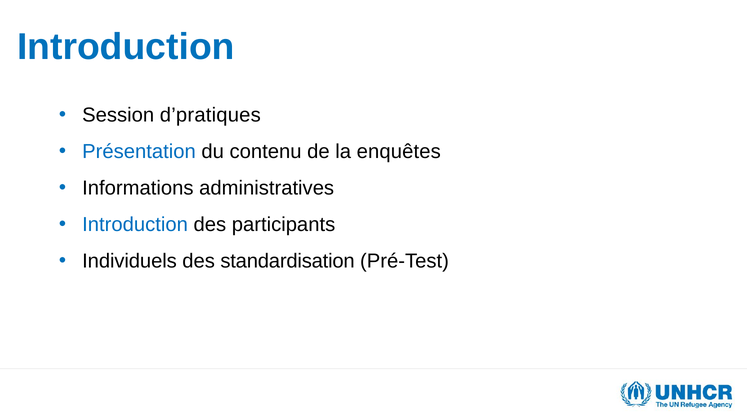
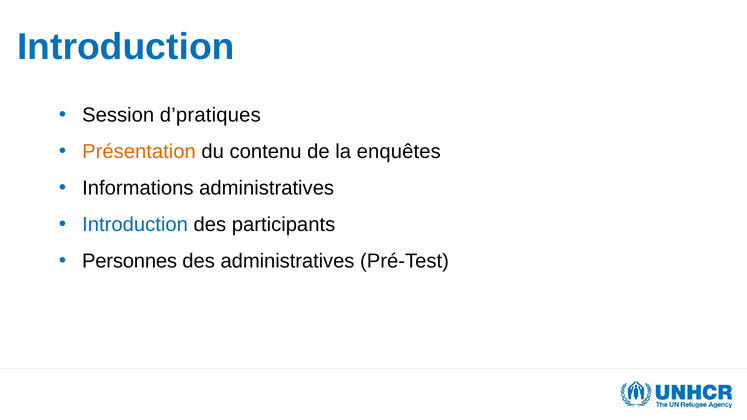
Présentation colour: blue -> orange
Individuels: Individuels -> Personnes
des standardisation: standardisation -> administratives
